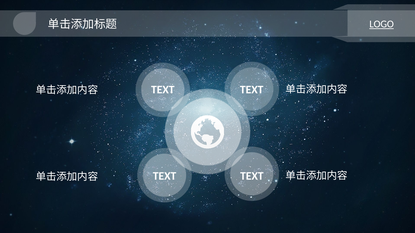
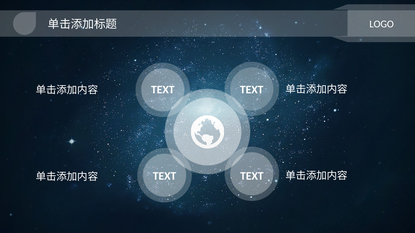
LOGO underline: present -> none
